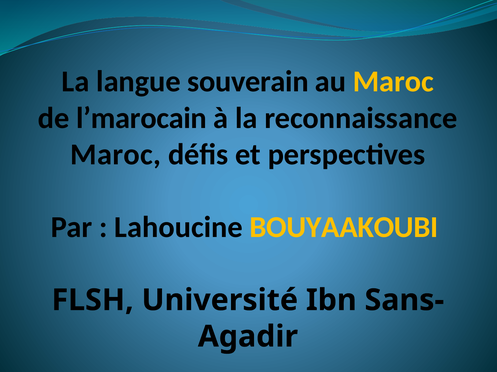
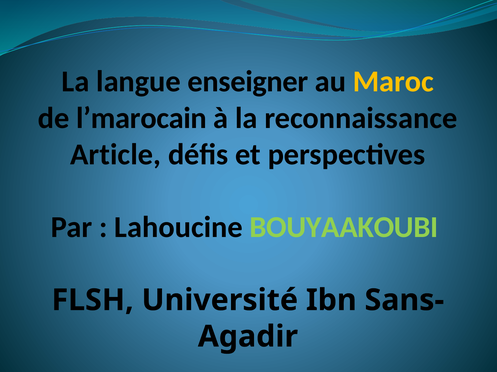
souverain: souverain -> enseigner
Maroc at (116, 155): Maroc -> Article
BOUYAAKOUBI colour: yellow -> light green
